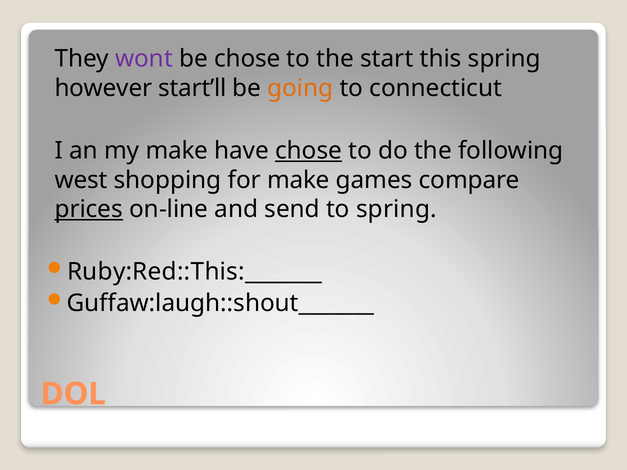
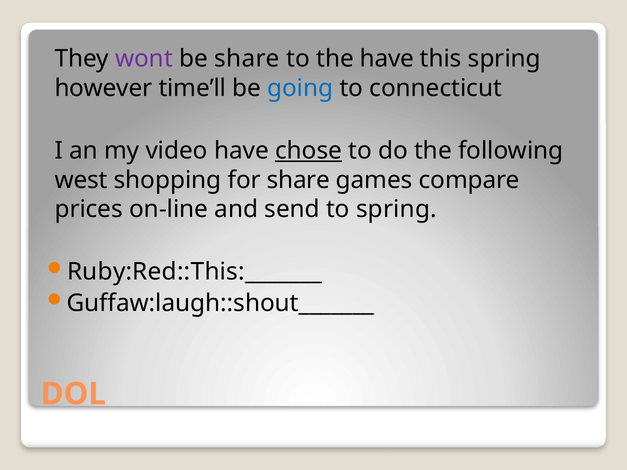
be chose: chose -> share
the start: start -> have
start’ll: start’ll -> time’ll
going colour: orange -> blue
my make: make -> video
for make: make -> share
prices underline: present -> none
